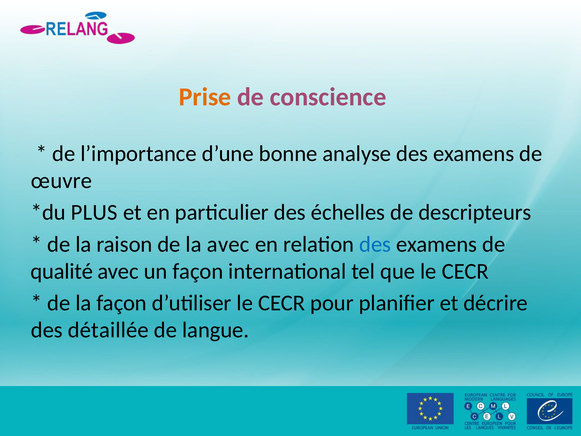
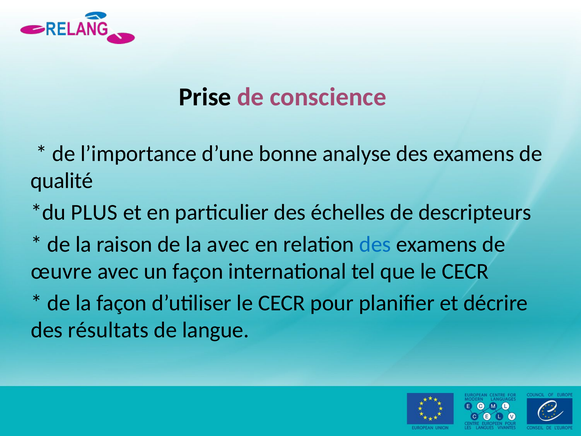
Prise colour: orange -> black
œuvre: œuvre -> qualité
qualité: qualité -> œuvre
détaillée: détaillée -> résultats
